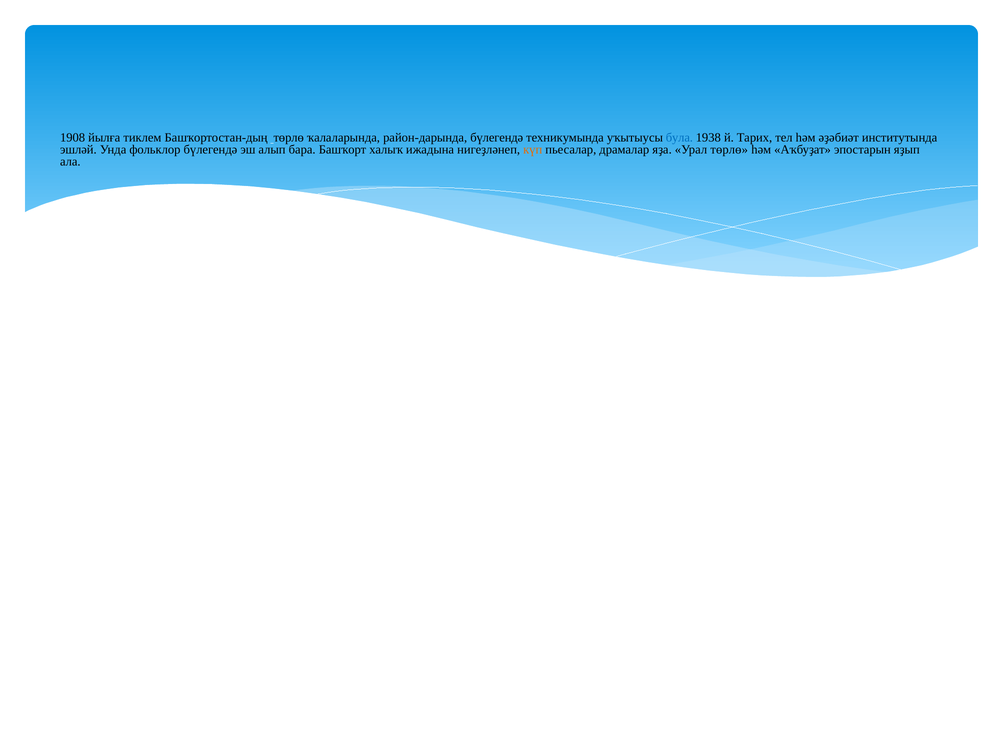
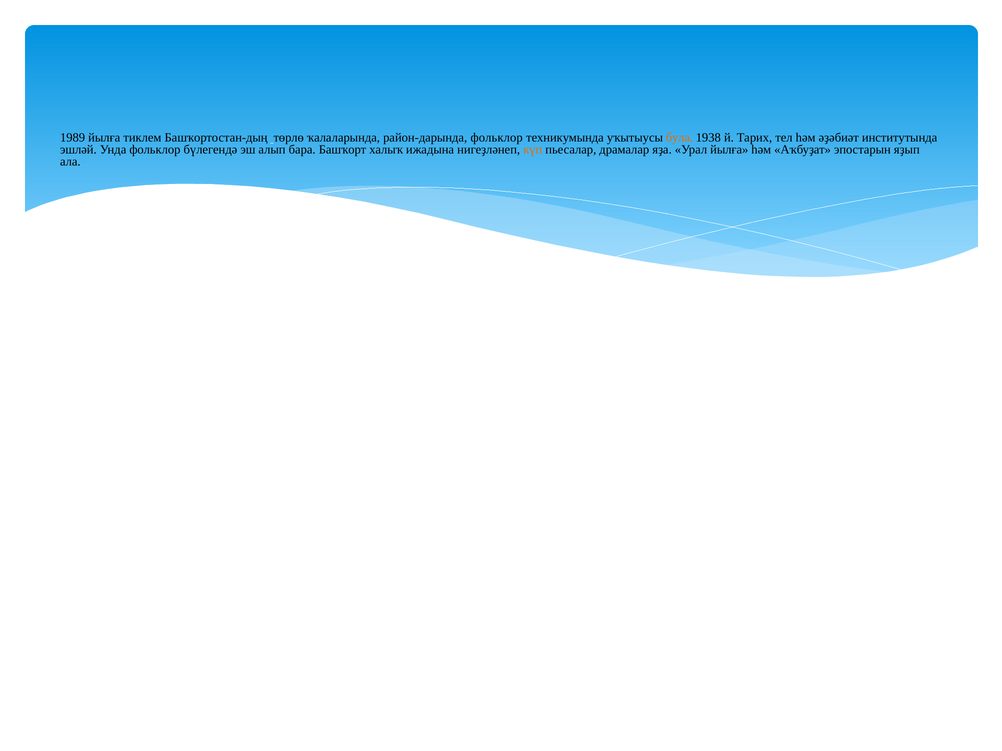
1908: 1908 -> 1989
район-дарында бүлегендә: бүлегендә -> фольклор
була colour: blue -> orange
Урал төрлө: төрлө -> йылға
